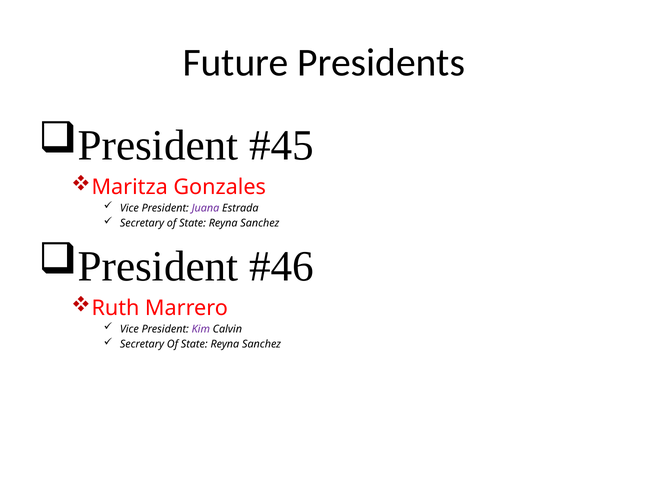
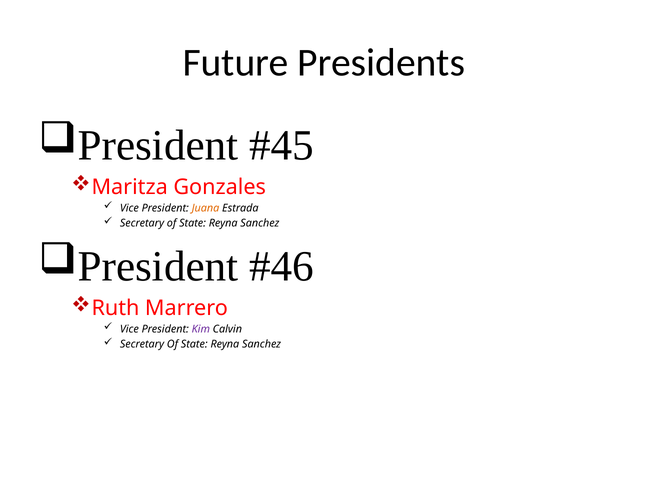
Juana colour: purple -> orange
